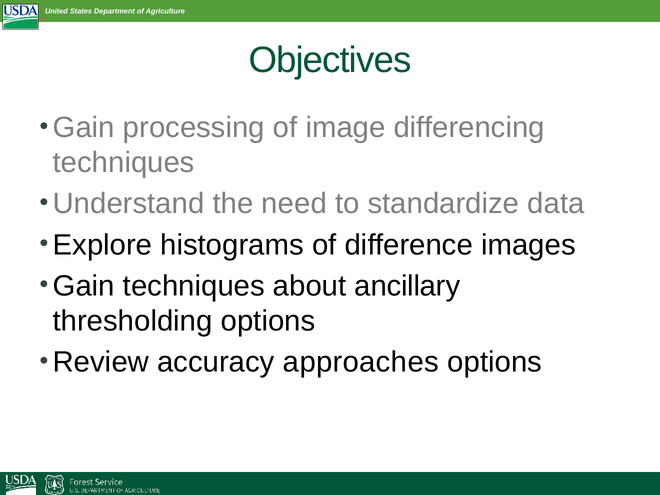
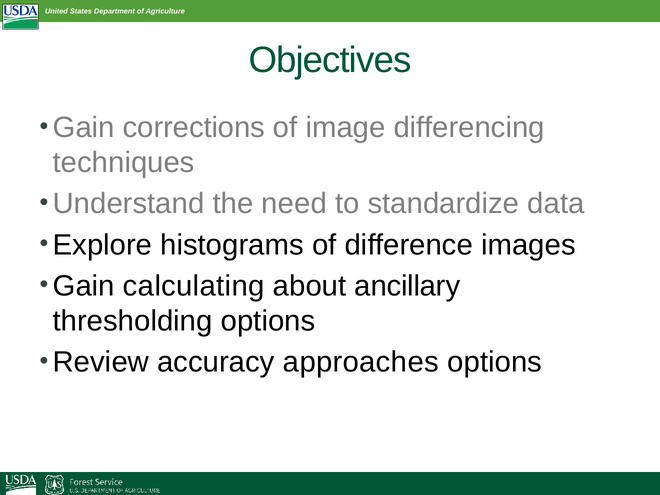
processing: processing -> corrections
Gain techniques: techniques -> calculating
